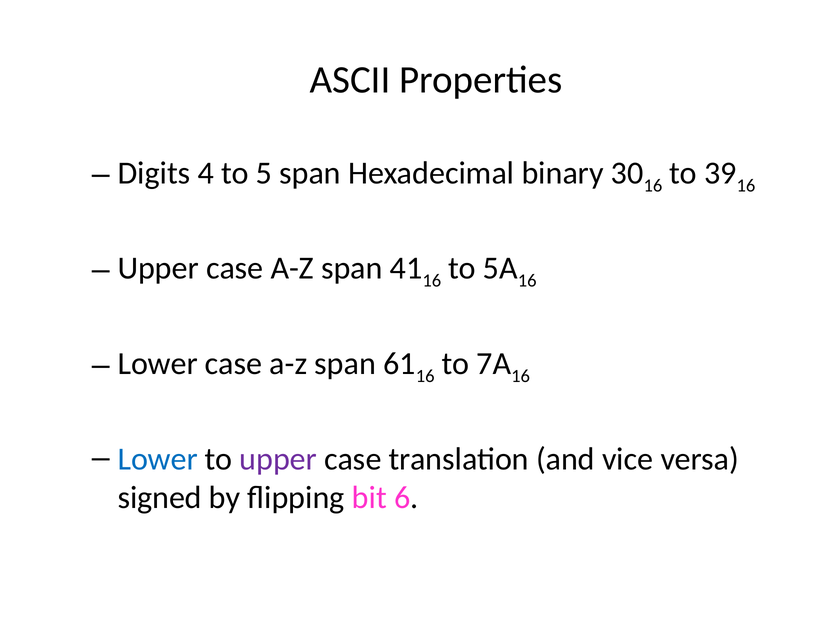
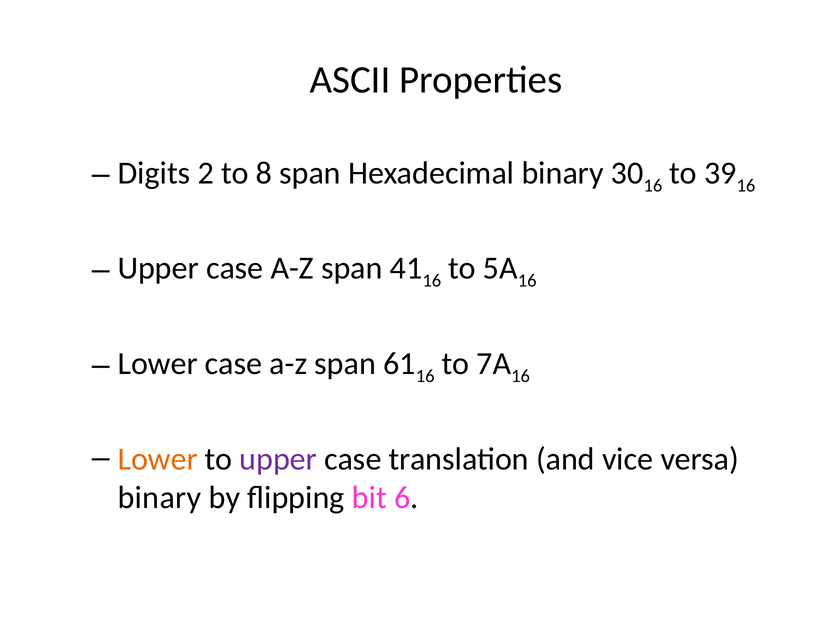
4: 4 -> 2
5: 5 -> 8
Lower at (158, 459) colour: blue -> orange
signed at (160, 497): signed -> binary
